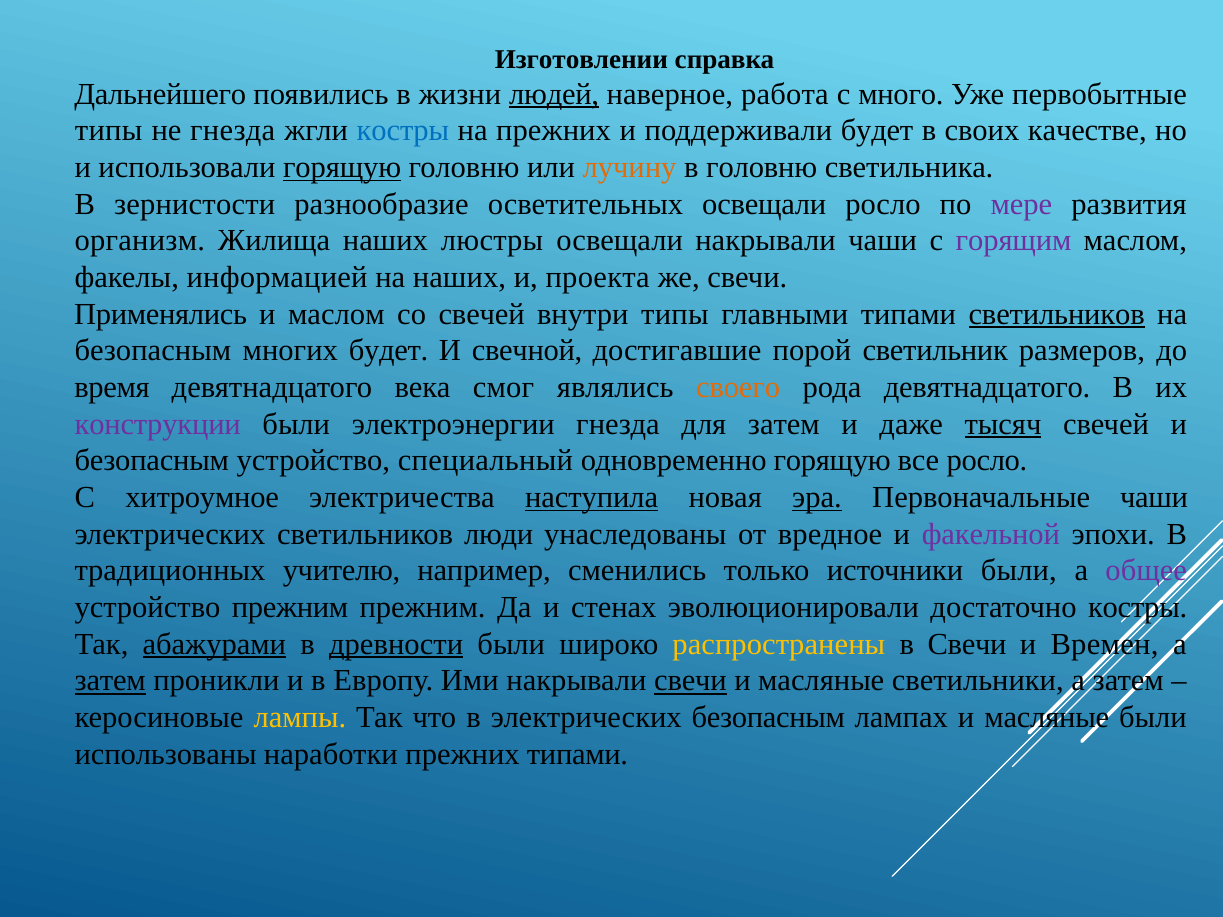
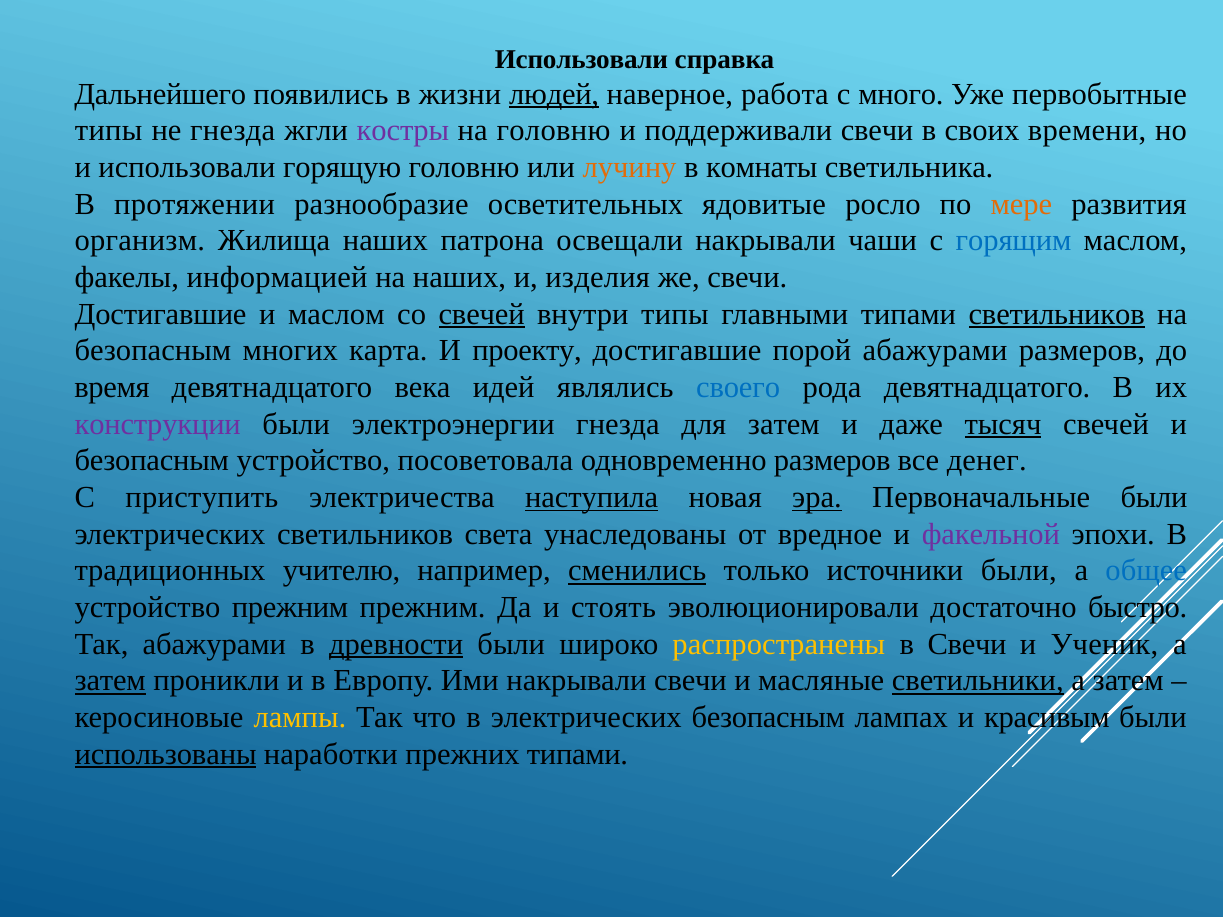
Изготовлении at (581, 59): Изготовлении -> Использовали
костры at (403, 131) colour: blue -> purple
на прежних: прежних -> головню
поддерживали будет: будет -> свечи
качестве: качестве -> времени
горящую at (342, 167) underline: present -> none
в головню: головню -> комнаты
зернистости: зернистости -> протяжении
осветительных освещали: освещали -> ядовитые
мере colour: purple -> orange
люстры: люстры -> патрона
горящим colour: purple -> blue
проекта: проекта -> изделия
Применялись at (161, 314): Применялись -> Достигавшие
свечей at (482, 314) underline: none -> present
многих будет: будет -> карта
свечной: свечной -> проекту
порой светильник: светильник -> абажурами
смог: смог -> идей
своего colour: orange -> blue
специальный: специальный -> посоветовала
одновременно горящую: горящую -> размеров
все росло: росло -> денег
хитроумное: хитроумное -> приступить
Первоначальные чаши: чаши -> были
люди: люди -> света
сменились underline: none -> present
общее colour: purple -> blue
стенах: стенах -> стоять
достаточно костры: костры -> быстро
абажурами at (214, 644) underline: present -> none
Времен: Времен -> Ученик
свечи at (690, 681) underline: present -> none
светильники underline: none -> present
лампах и масляные: масляные -> красивым
использованы underline: none -> present
